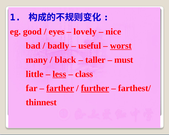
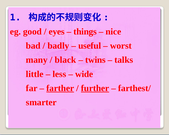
lovely: lovely -> things
worst underline: present -> none
taller: taller -> twins
must: must -> talks
less underline: present -> none
class: class -> wide
thinnest: thinnest -> smarter
